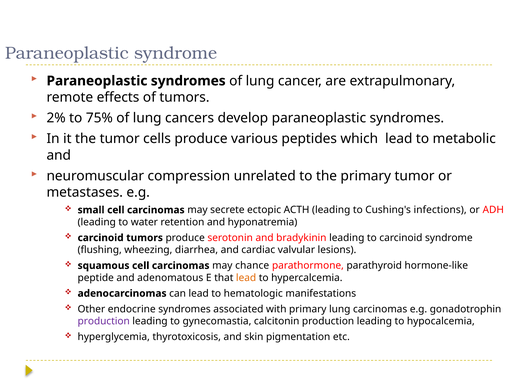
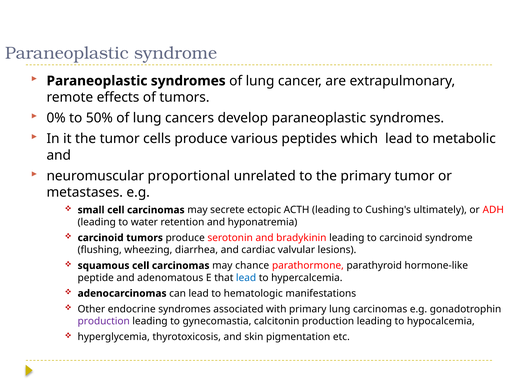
2%: 2% -> 0%
75%: 75% -> 50%
compression: compression -> proportional
infections: infections -> ultimately
lead at (246, 277) colour: orange -> blue
